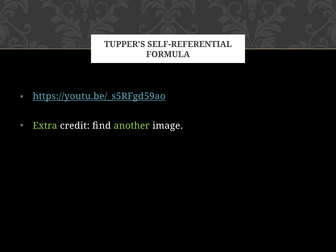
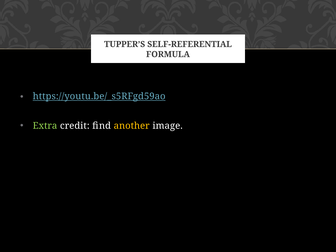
another colour: light green -> yellow
